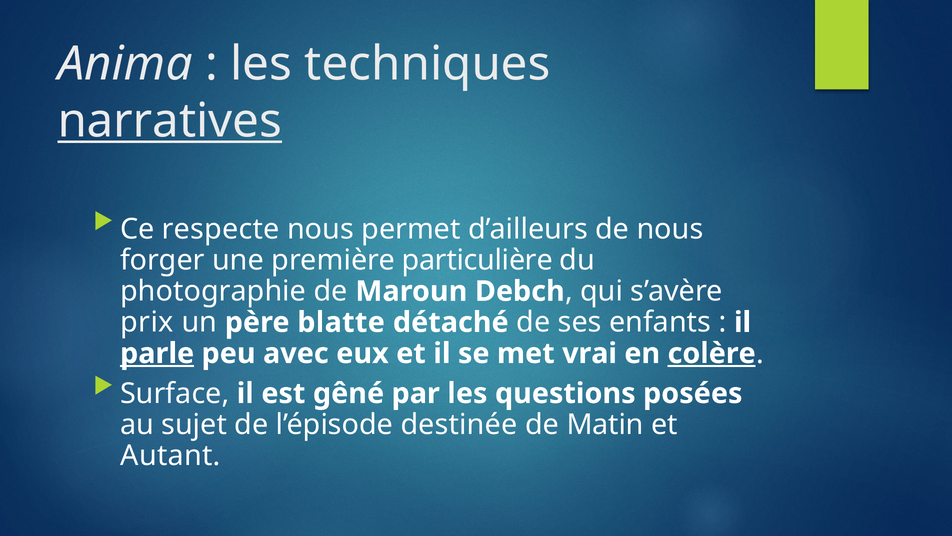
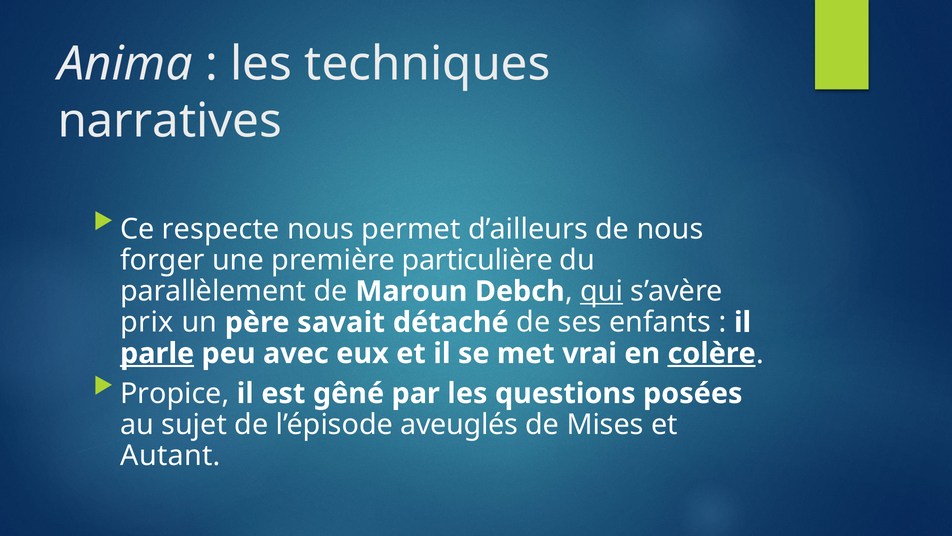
narratives underline: present -> none
photographie: photographie -> parallèlement
qui underline: none -> present
blatte: blatte -> savait
Surface: Surface -> Propice
destinée: destinée -> aveuglés
Matin: Matin -> Mises
